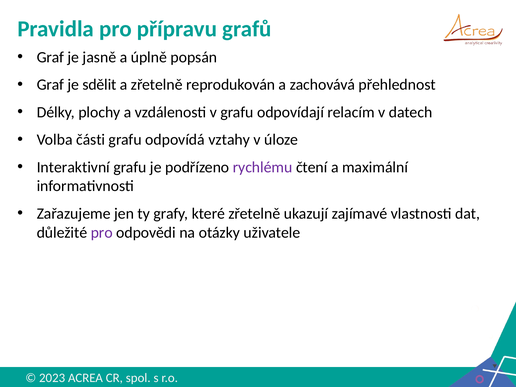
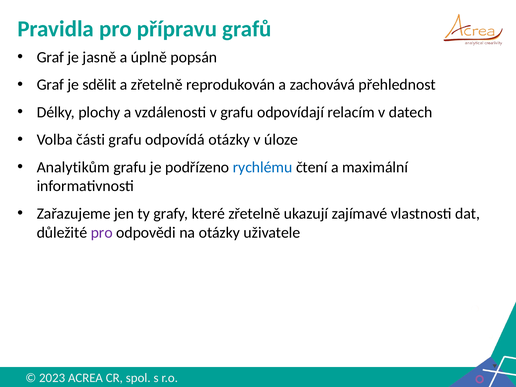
odpovídá vztahy: vztahy -> otázky
Interaktivní: Interaktivní -> Analytikům
rychlému colour: purple -> blue
